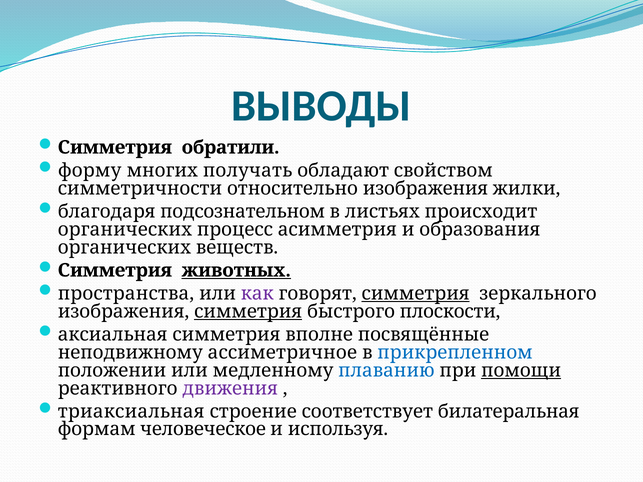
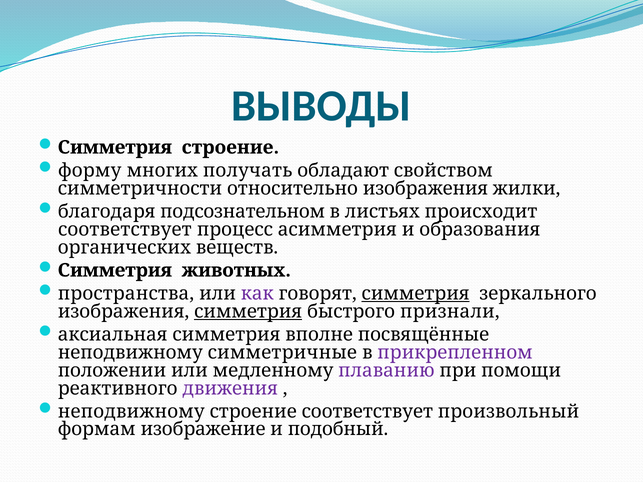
Симметрия обратили: обратили -> строение
органических at (125, 229): органических -> соответствует
животных underline: present -> none
плоскости: плоскости -> признали
ассиметричное: ассиметричное -> симметричные
прикрепленном colour: blue -> purple
плаванию colour: blue -> purple
помощи underline: present -> none
триаксиальная at (131, 412): триаксиальная -> неподвижному
билатеральная: билатеральная -> произвольный
человеческое: человеческое -> изображение
используя: используя -> подобный
